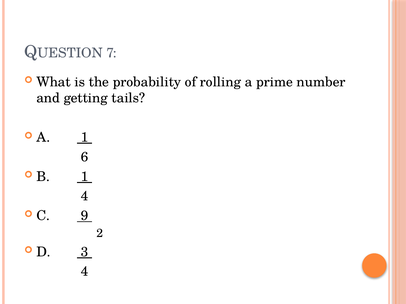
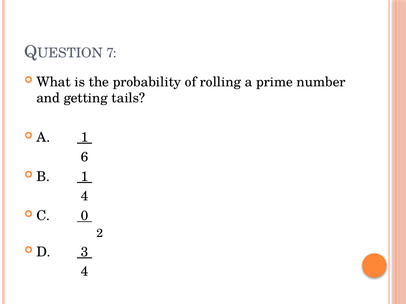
9: 9 -> 0
